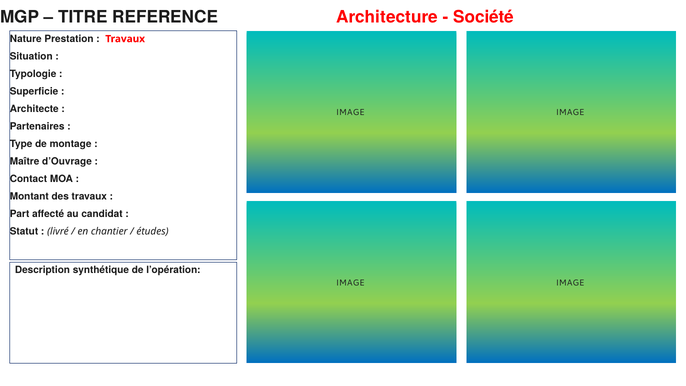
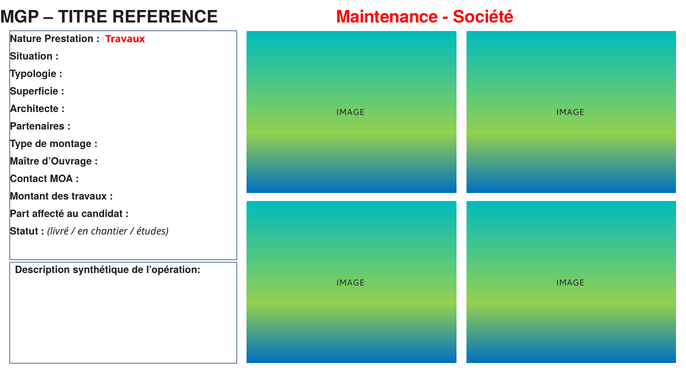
Architecture: Architecture -> Maintenance
